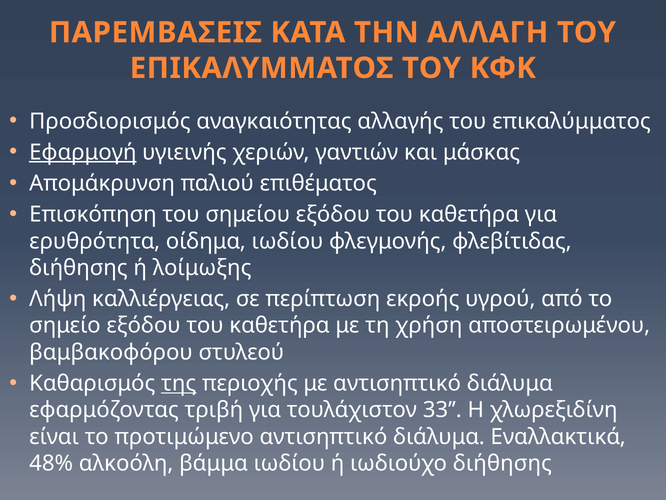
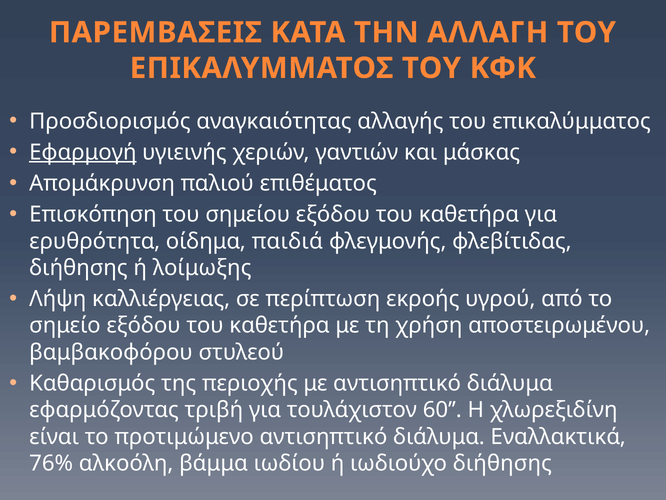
οίδημα ιωδίου: ιωδίου -> παιδιά
της underline: present -> none
33: 33 -> 60
48%: 48% -> 76%
